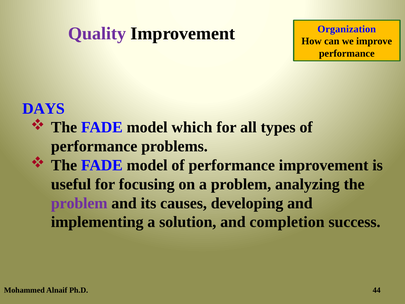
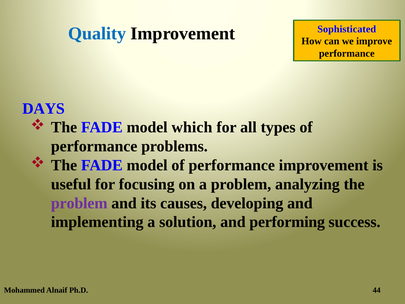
Organization: Organization -> Sophisticated
Quality colour: purple -> blue
completion: completion -> performing
